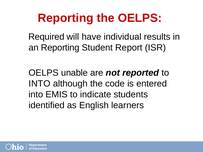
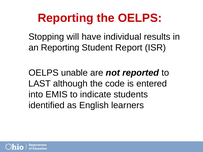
Required: Required -> Stopping
INTO at (39, 84): INTO -> LAST
